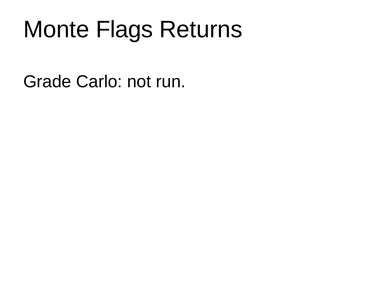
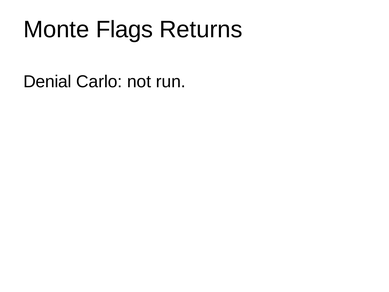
Grade: Grade -> Denial
